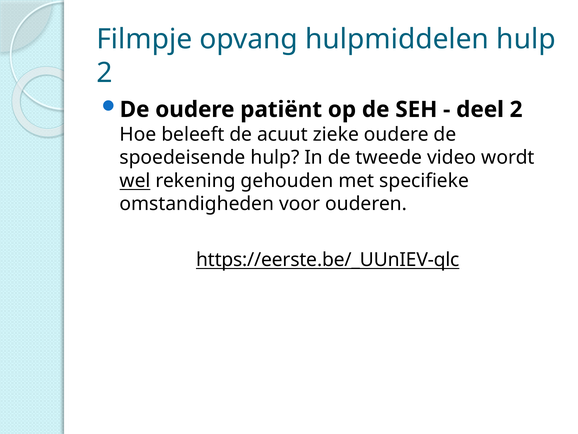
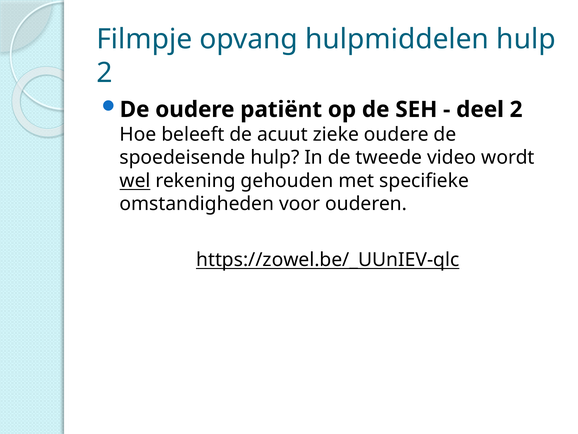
https://eerste.be/_UUnIEV-qlc: https://eerste.be/_UUnIEV-qlc -> https://zowel.be/_UUnIEV-qlc
